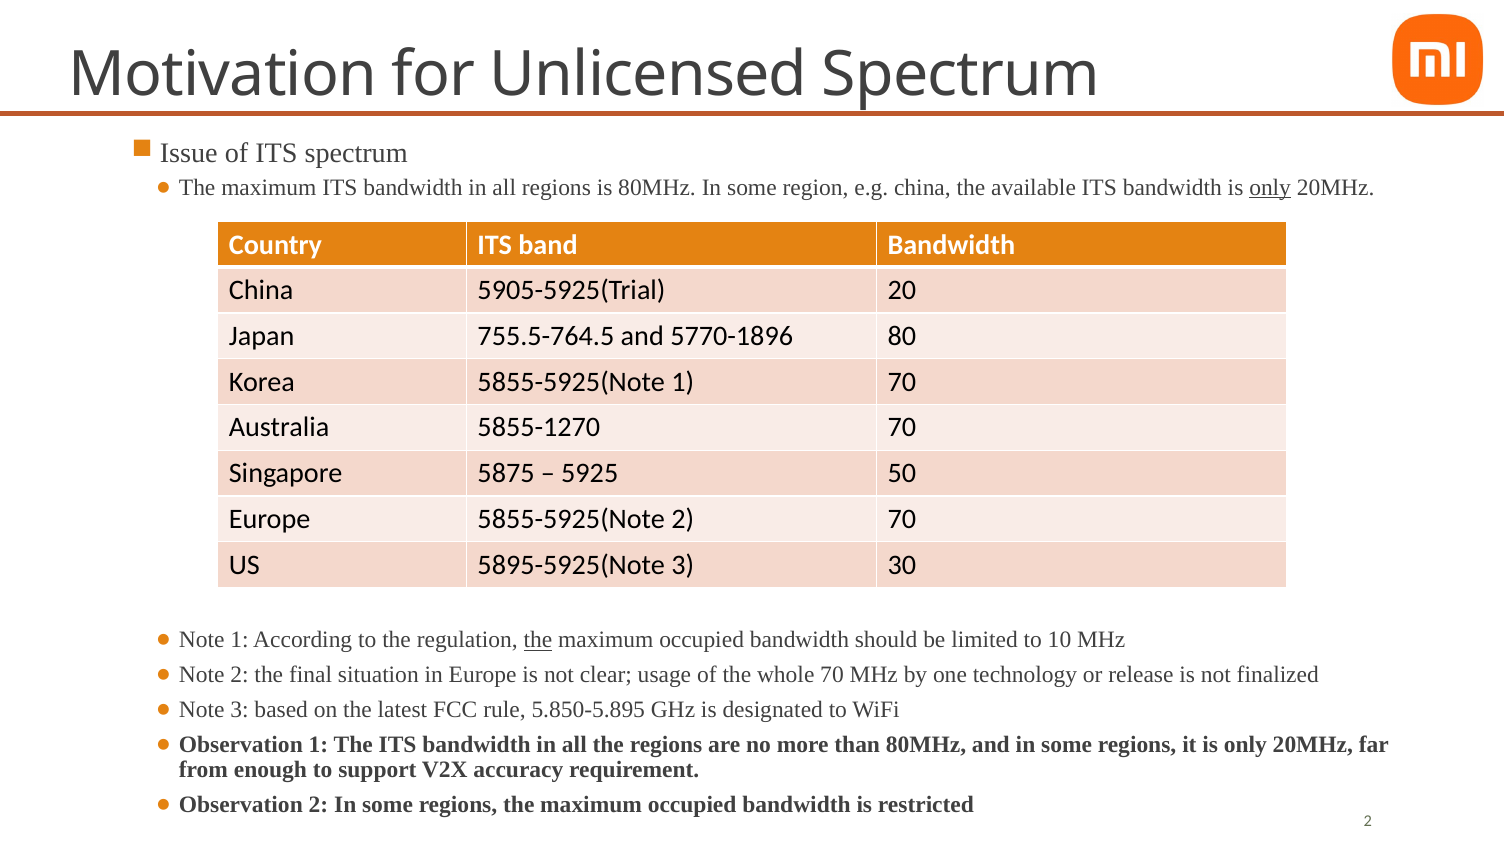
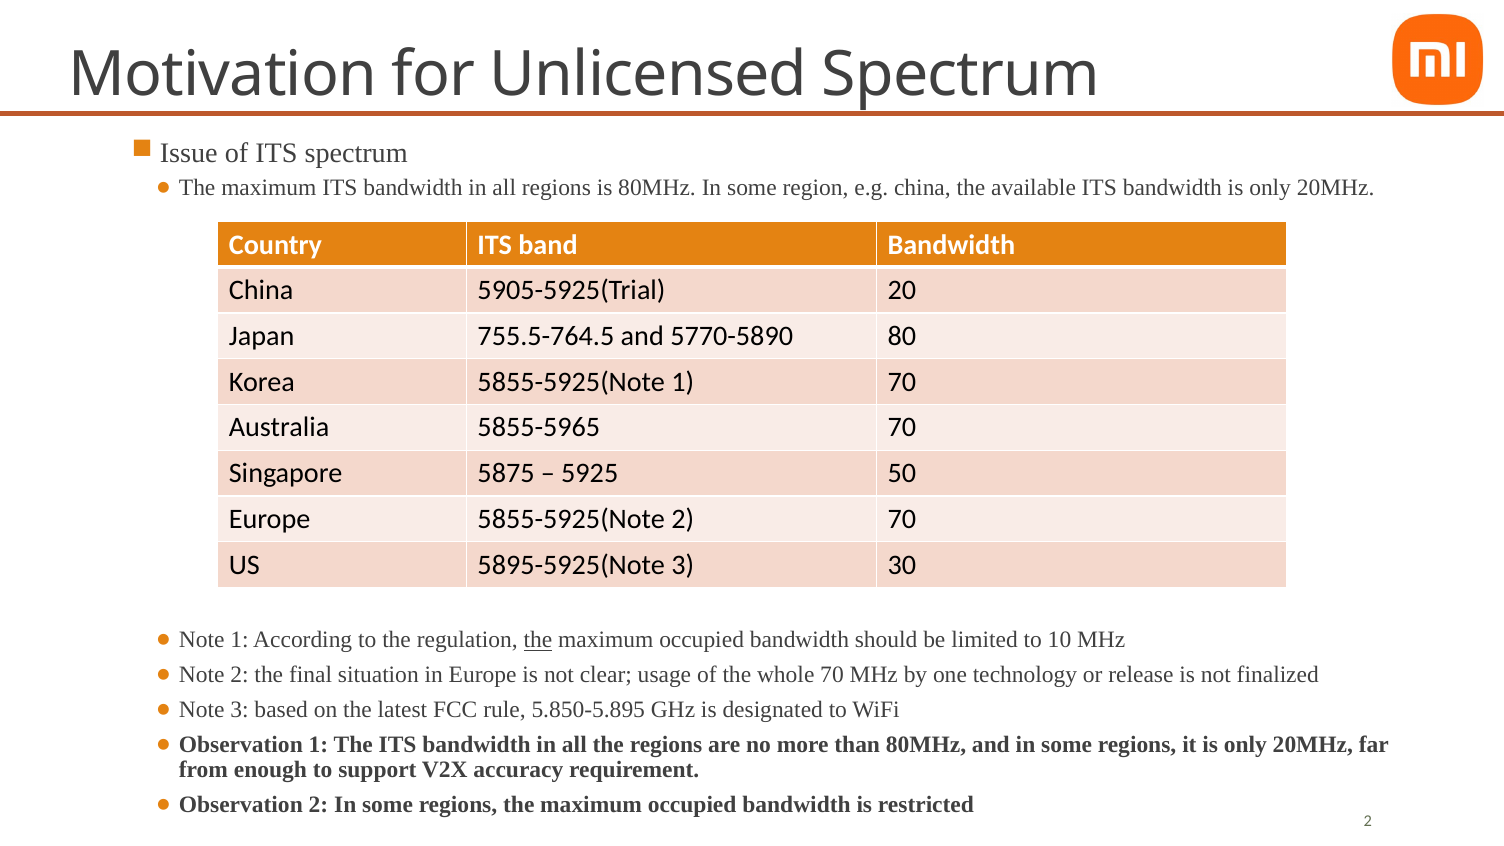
only at (1270, 187) underline: present -> none
5770-1896: 5770-1896 -> 5770-5890
5855-1270: 5855-1270 -> 5855-5965
